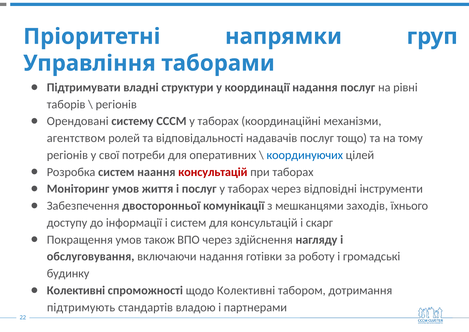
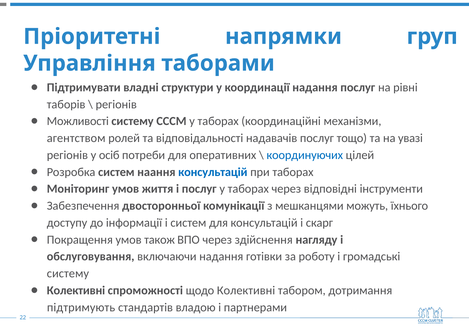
Орендовані: Орендовані -> Можливості
тому: тому -> увазі
свої: свої -> осіб
консультацій at (213, 172) colour: red -> blue
заходів: заходів -> можуть
будинку at (68, 273): будинку -> систему
